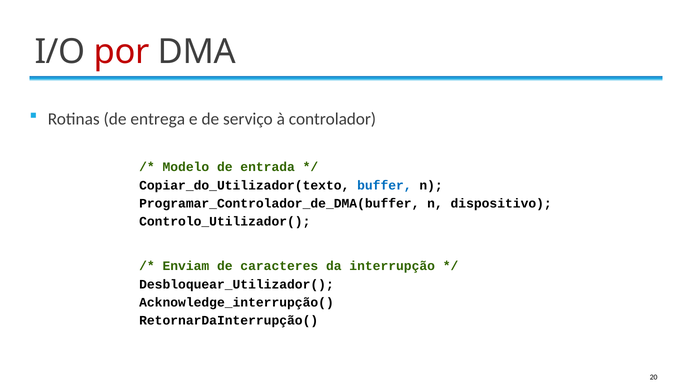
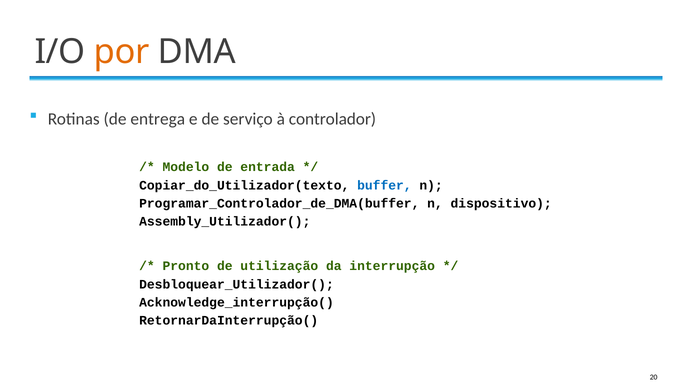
por colour: red -> orange
Controlo_Utilizador(: Controlo_Utilizador( -> Assembly_Utilizador(
Enviam: Enviam -> Pronto
caracteres: caracteres -> utilização
